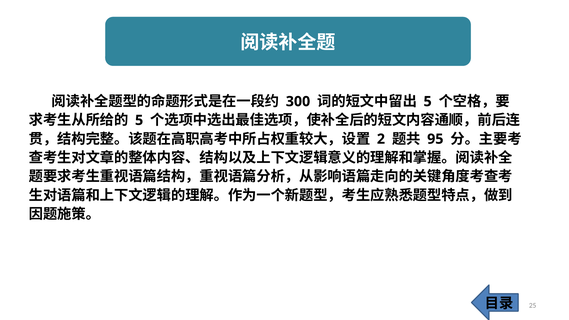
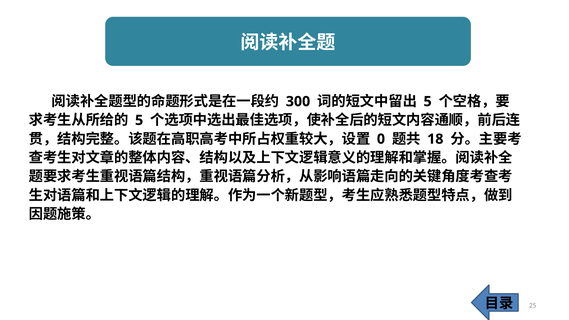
2: 2 -> 0
95: 95 -> 18
